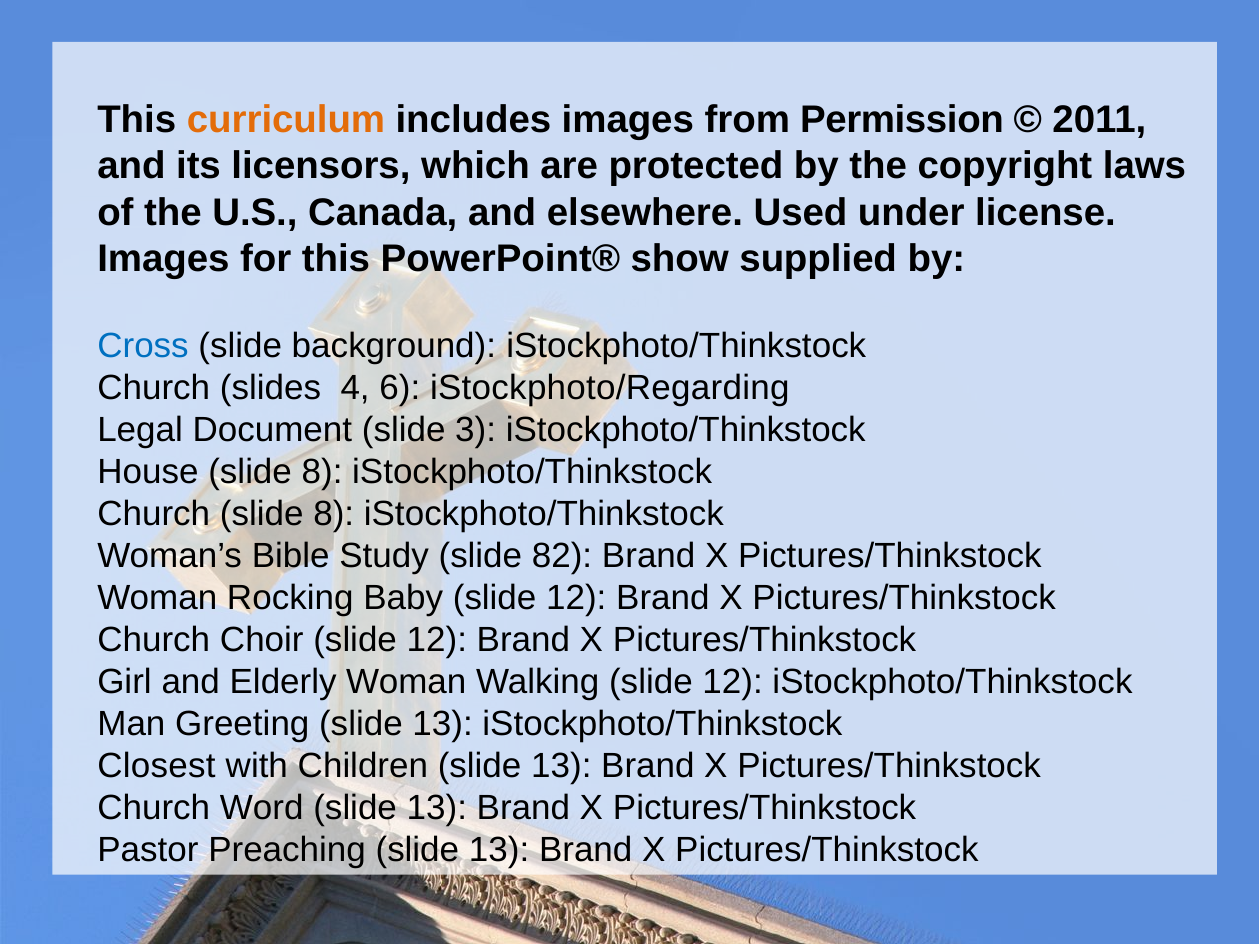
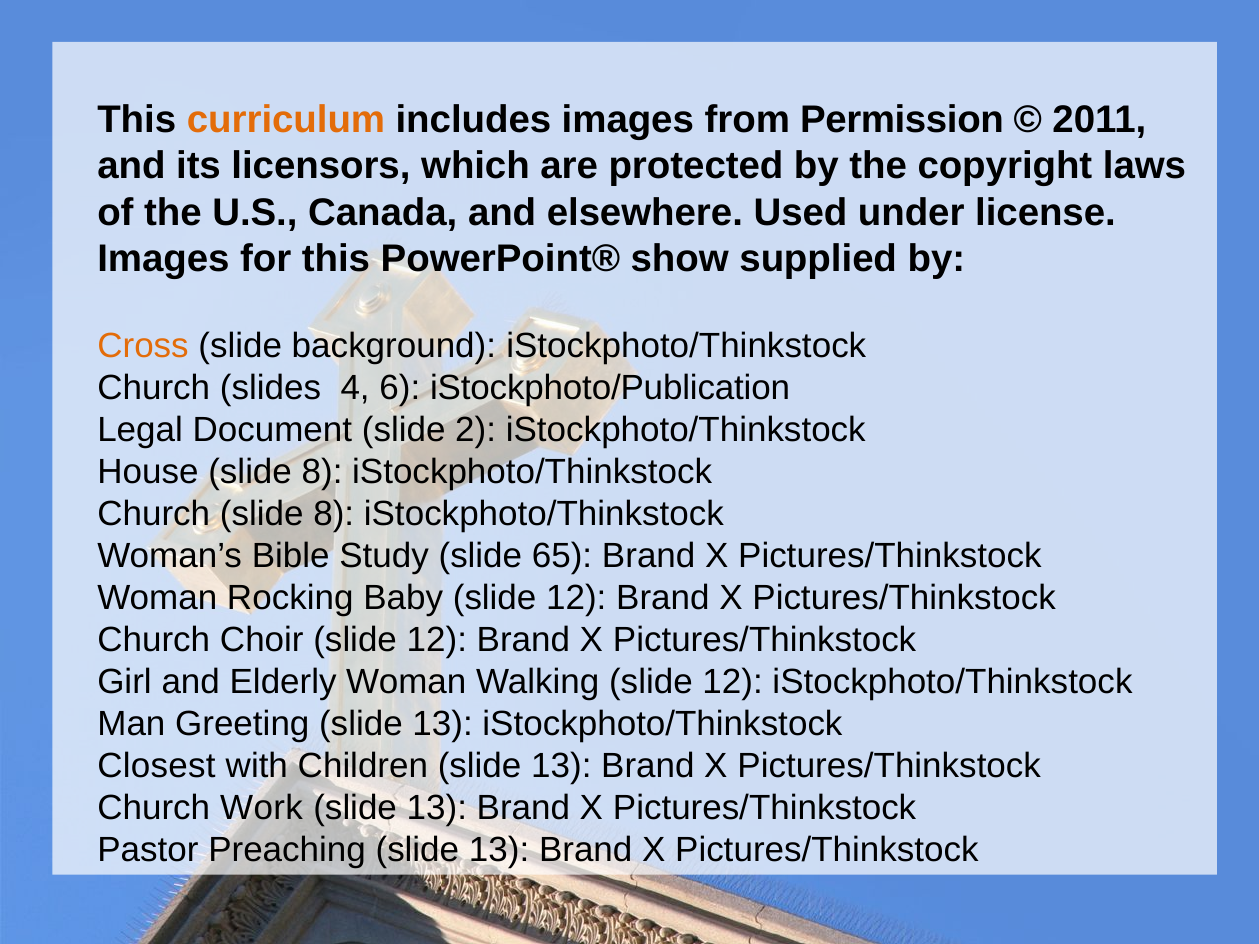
Cross colour: blue -> orange
iStockphoto/Regarding: iStockphoto/Regarding -> iStockphoto/Publication
3: 3 -> 2
82: 82 -> 65
Word: Word -> Work
